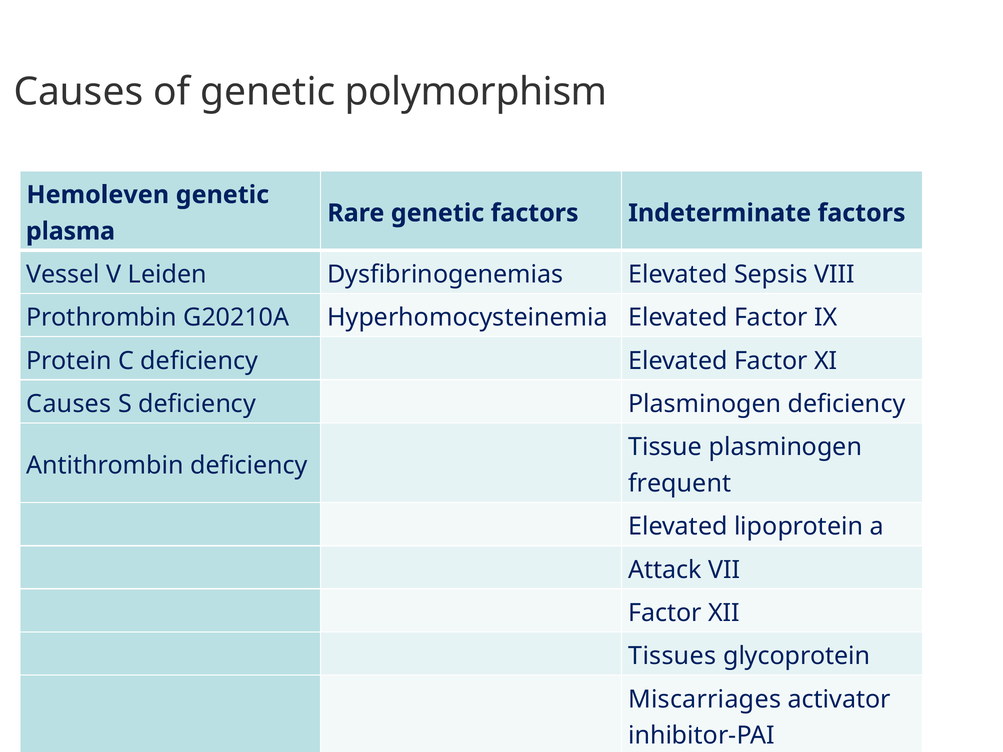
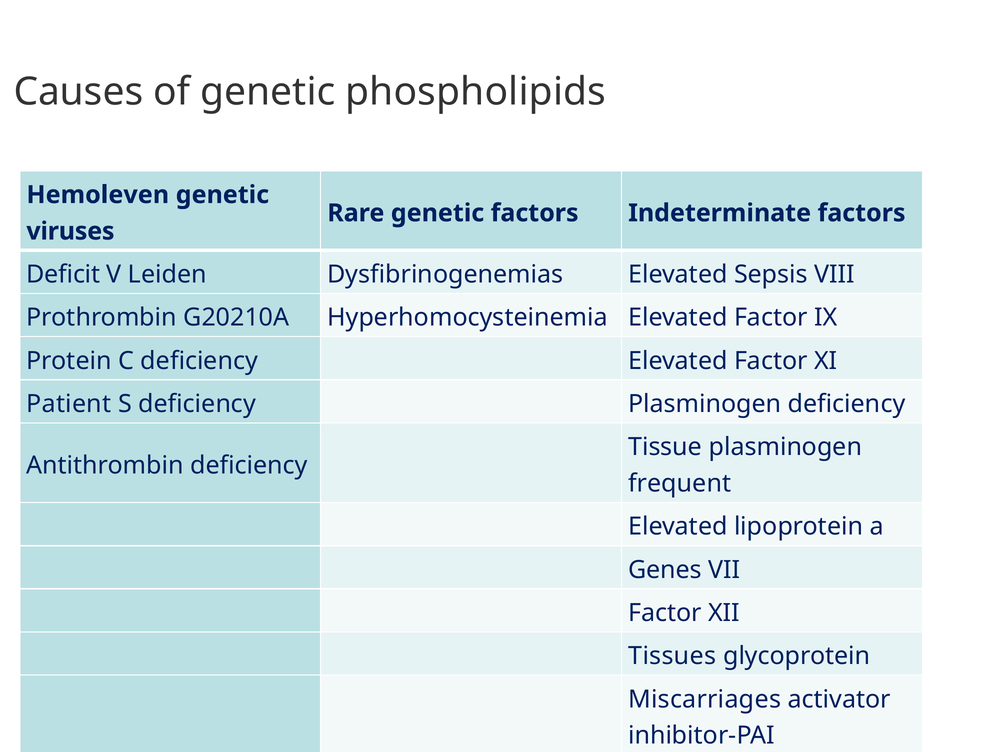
polymorphism: polymorphism -> phospholipids
plasma: plasma -> viruses
Vessel: Vessel -> Deficit
Causes at (69, 404): Causes -> Patient
Attack: Attack -> Genes
